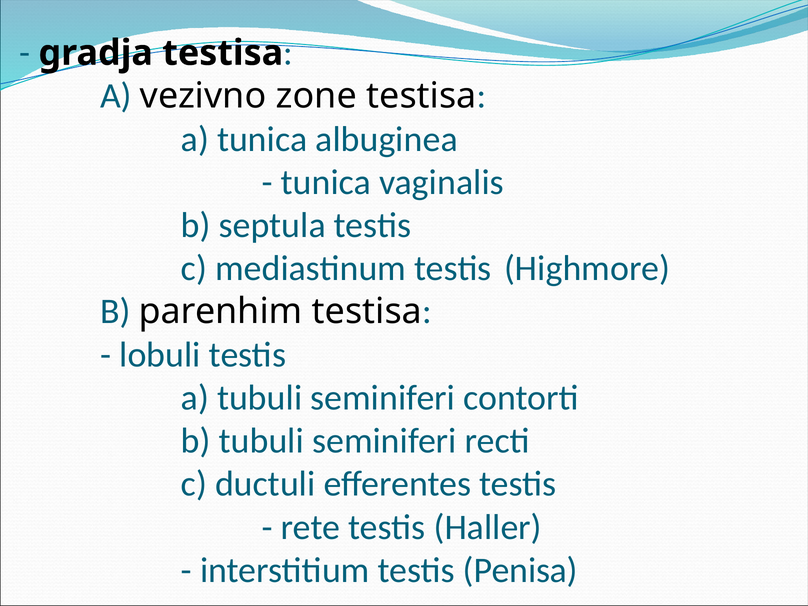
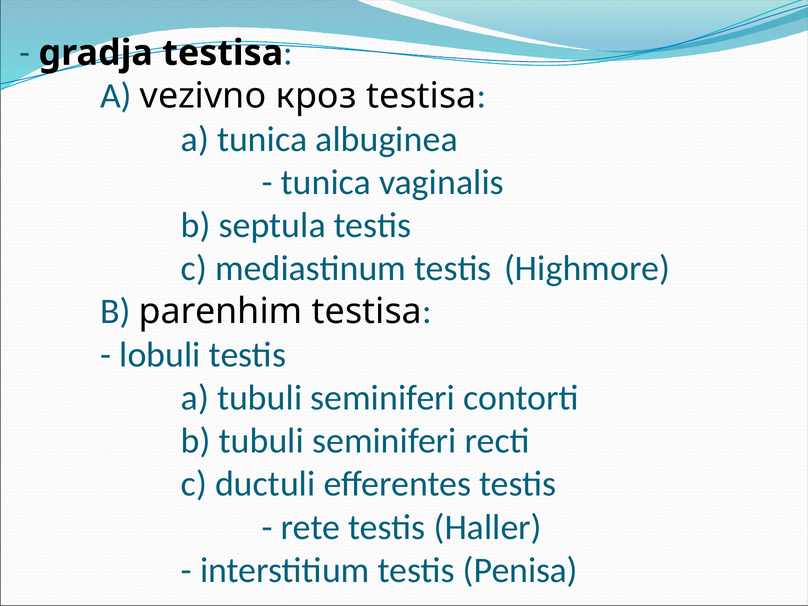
zone: zone -> кроз
